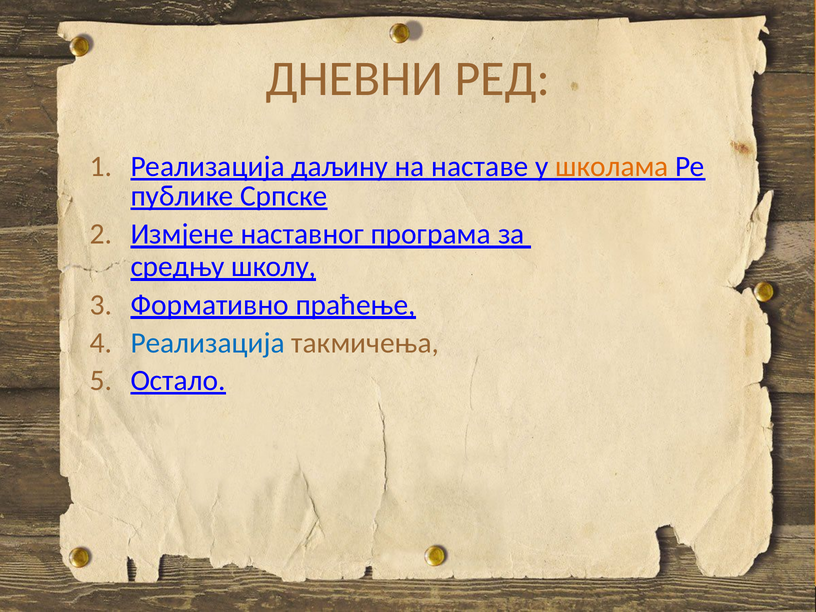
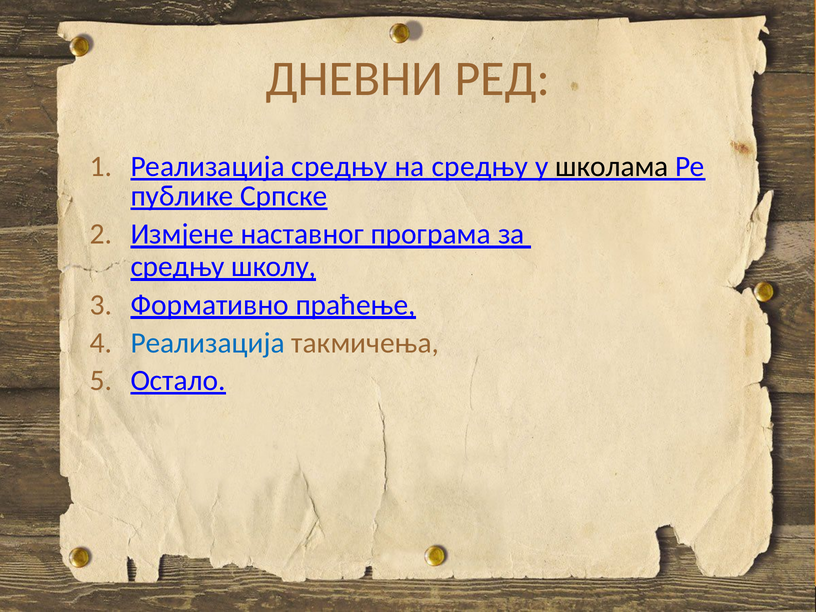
Реализација даљину: даљину -> средњу
на наставе: наставе -> средњу
школама colour: orange -> black
